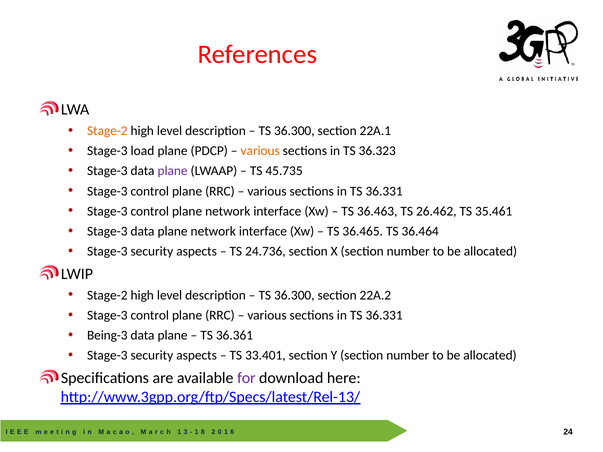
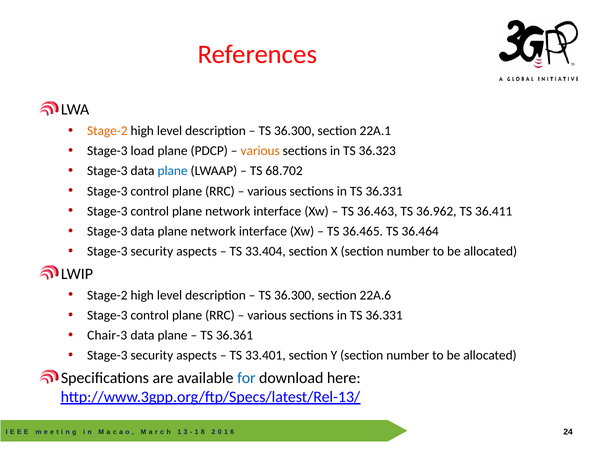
plane at (173, 171) colour: purple -> blue
45.735: 45.735 -> 68.702
26.462: 26.462 -> 36.962
35.461: 35.461 -> 36.411
24.736: 24.736 -> 33.404
22A.2: 22A.2 -> 22A.6
Being-3: Being-3 -> Chair-3
for colour: purple -> blue
